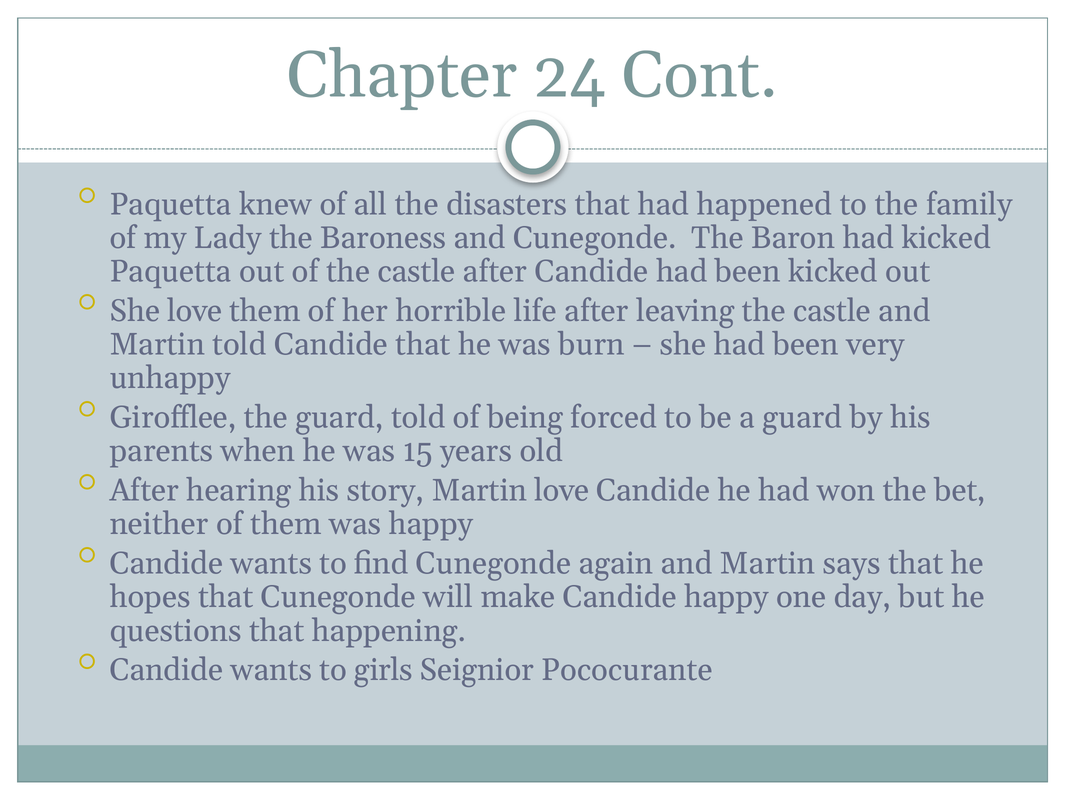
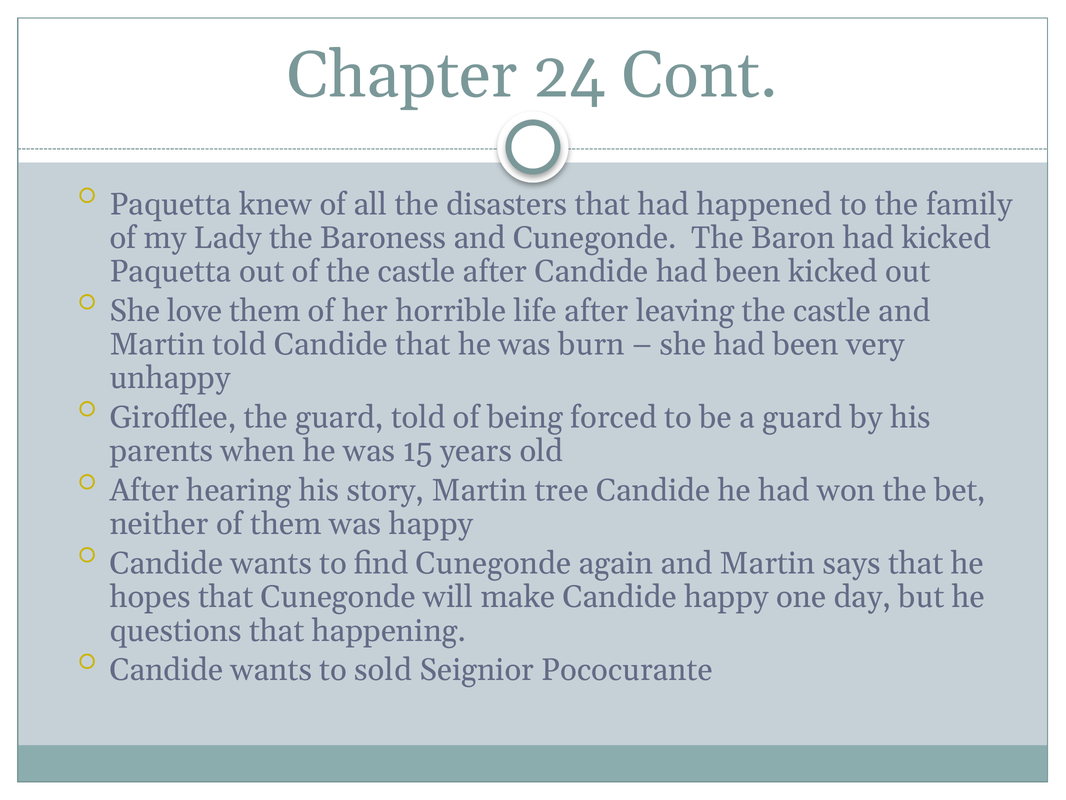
Martin love: love -> tree
girls: girls -> sold
